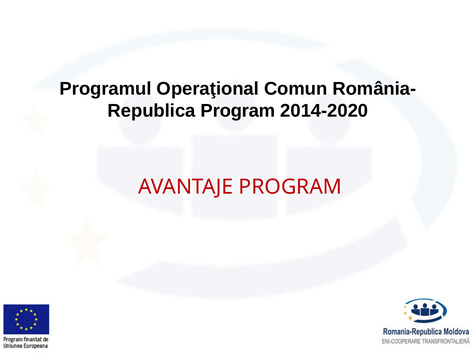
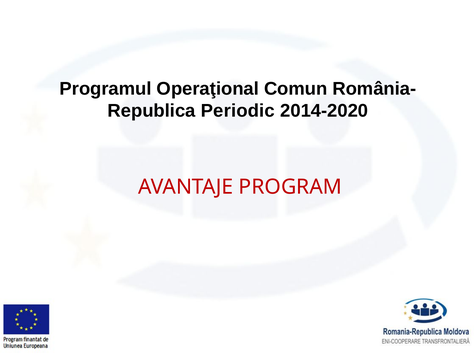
Program at (238, 111): Program -> Periodic
